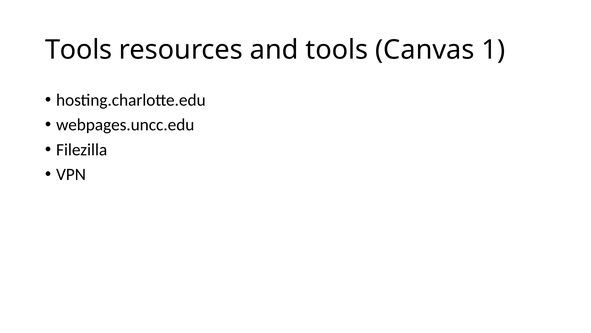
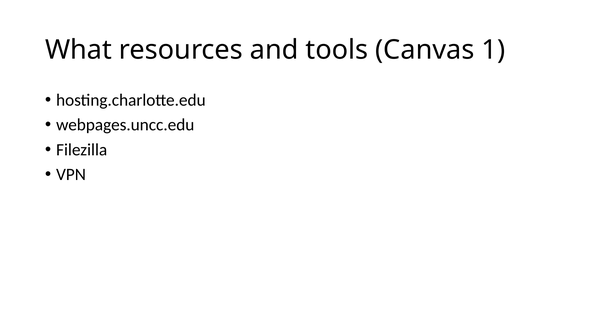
Tools at (79, 50): Tools -> What
